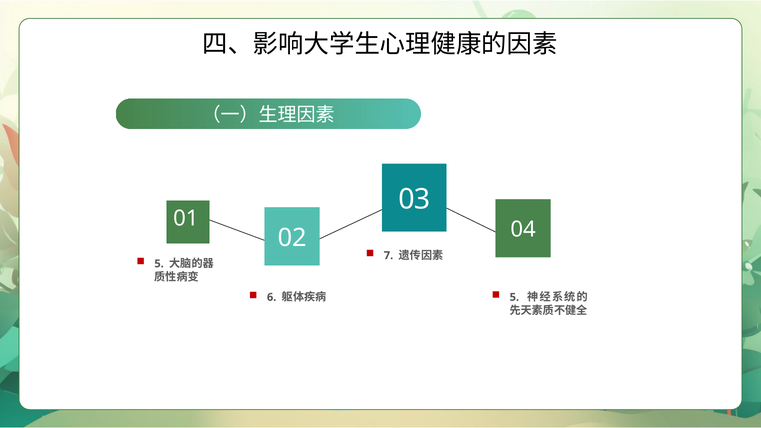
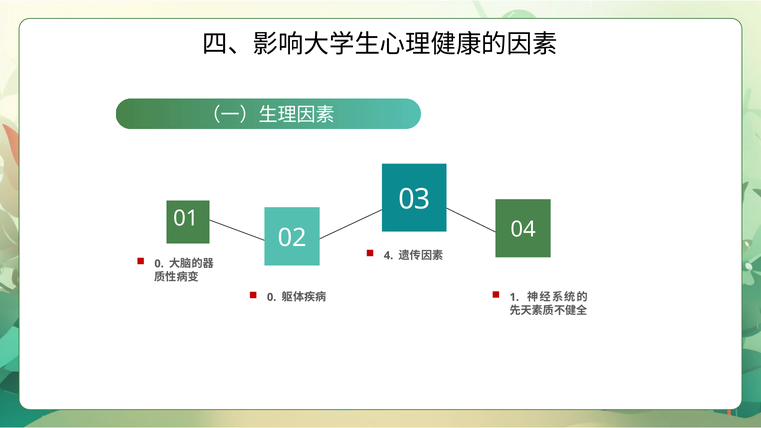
7: 7 -> 4
5 at (159, 264): 5 -> 0
6 at (272, 297): 6 -> 0
5 at (514, 297): 5 -> 1
